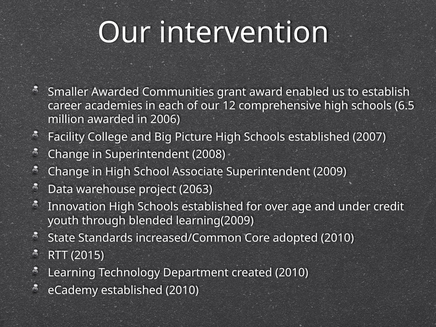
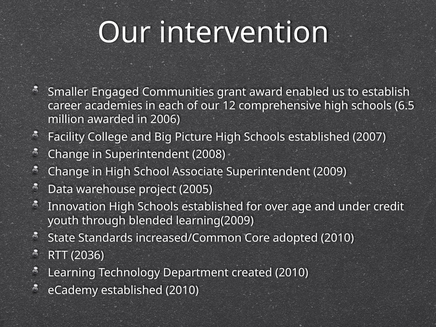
Smaller Awarded: Awarded -> Engaged
2063: 2063 -> 2005
2015: 2015 -> 2036
